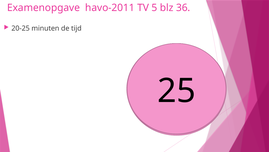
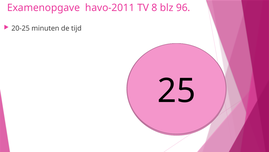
5: 5 -> 8
36: 36 -> 96
